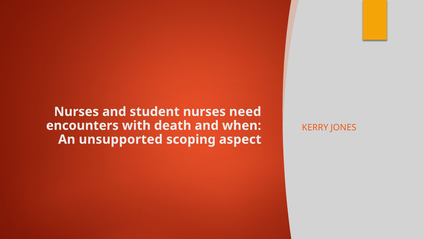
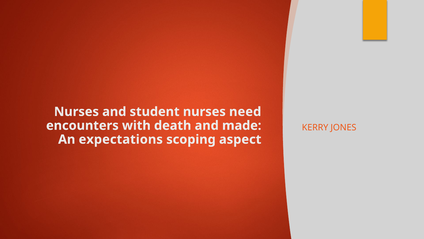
when: when -> made
unsupported: unsupported -> expectations
